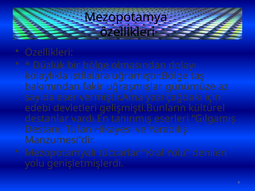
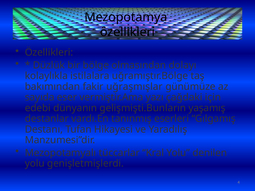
devletleri: devletleri -> dünyanın
kültürel: kültürel -> yaşamış
